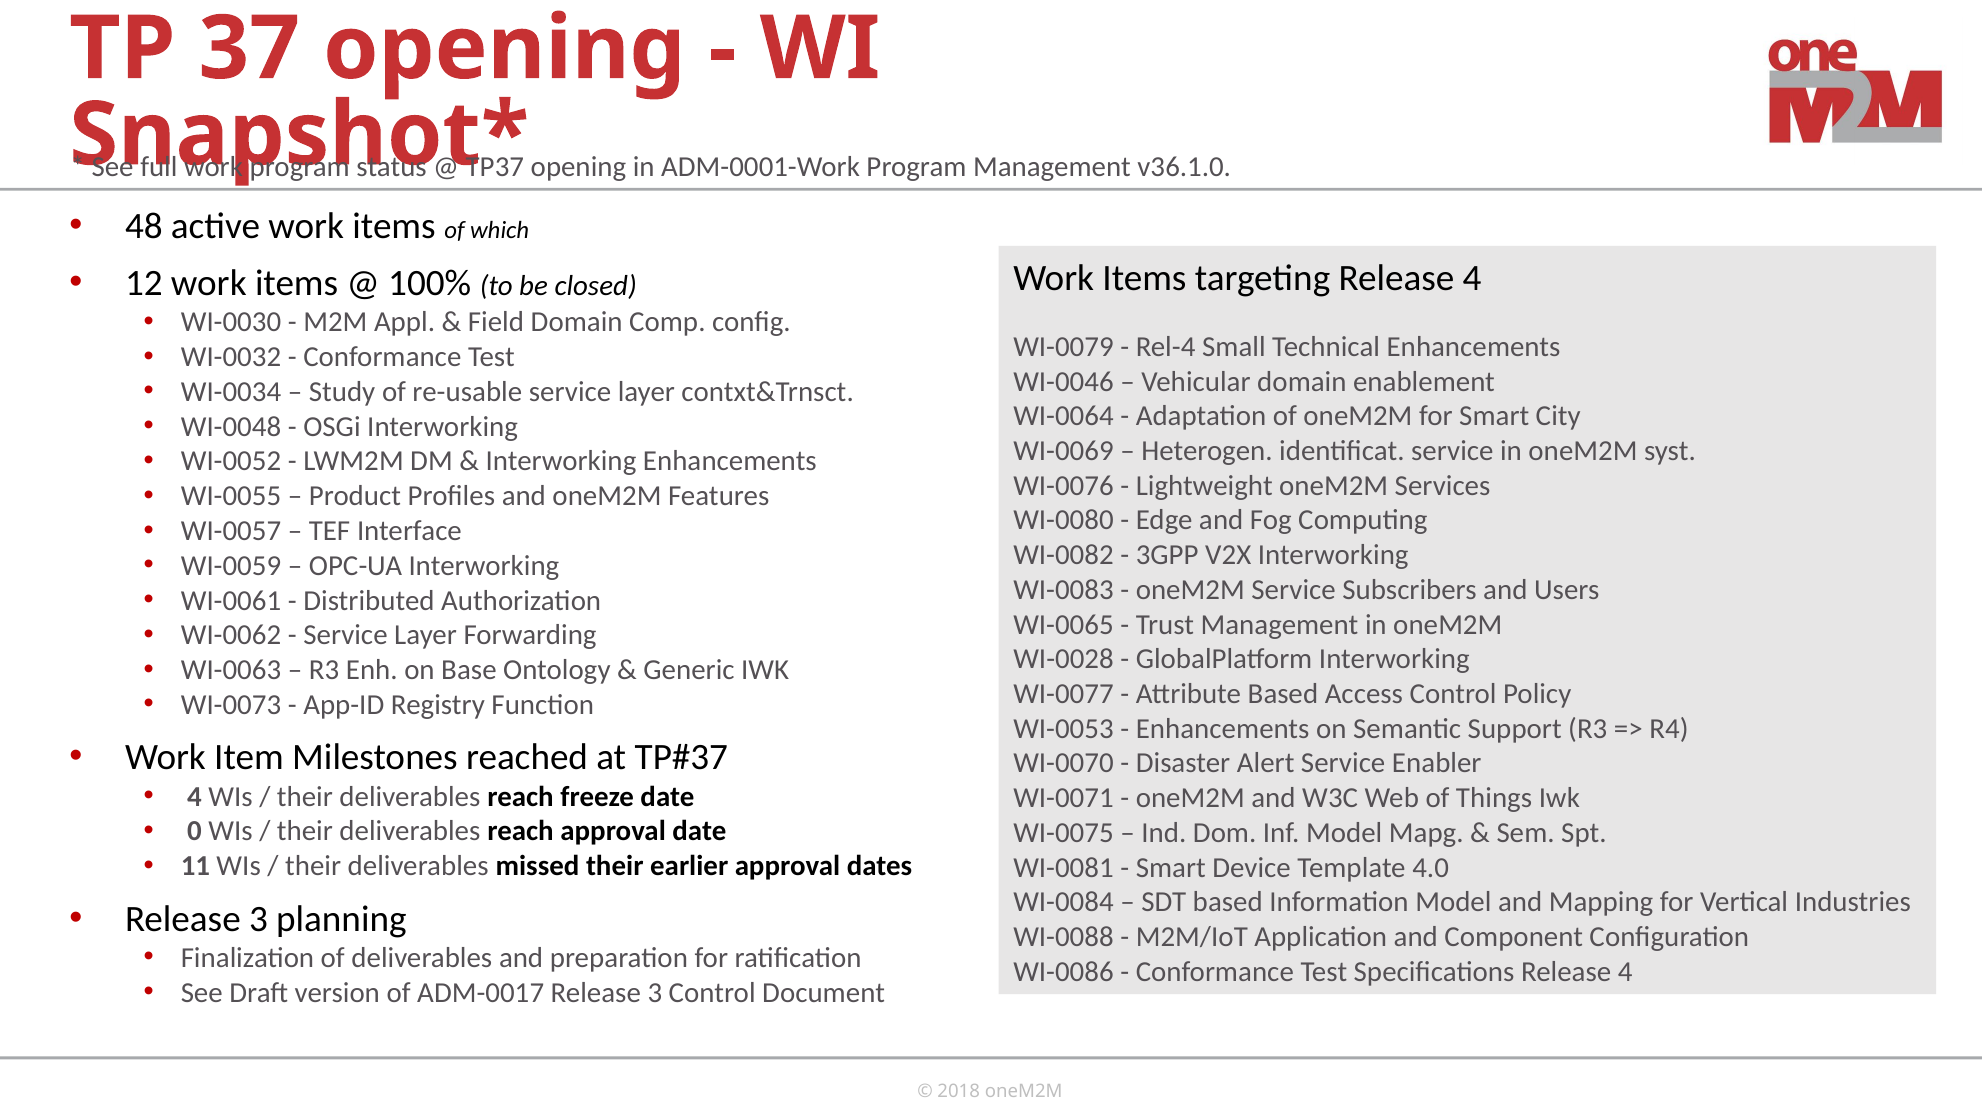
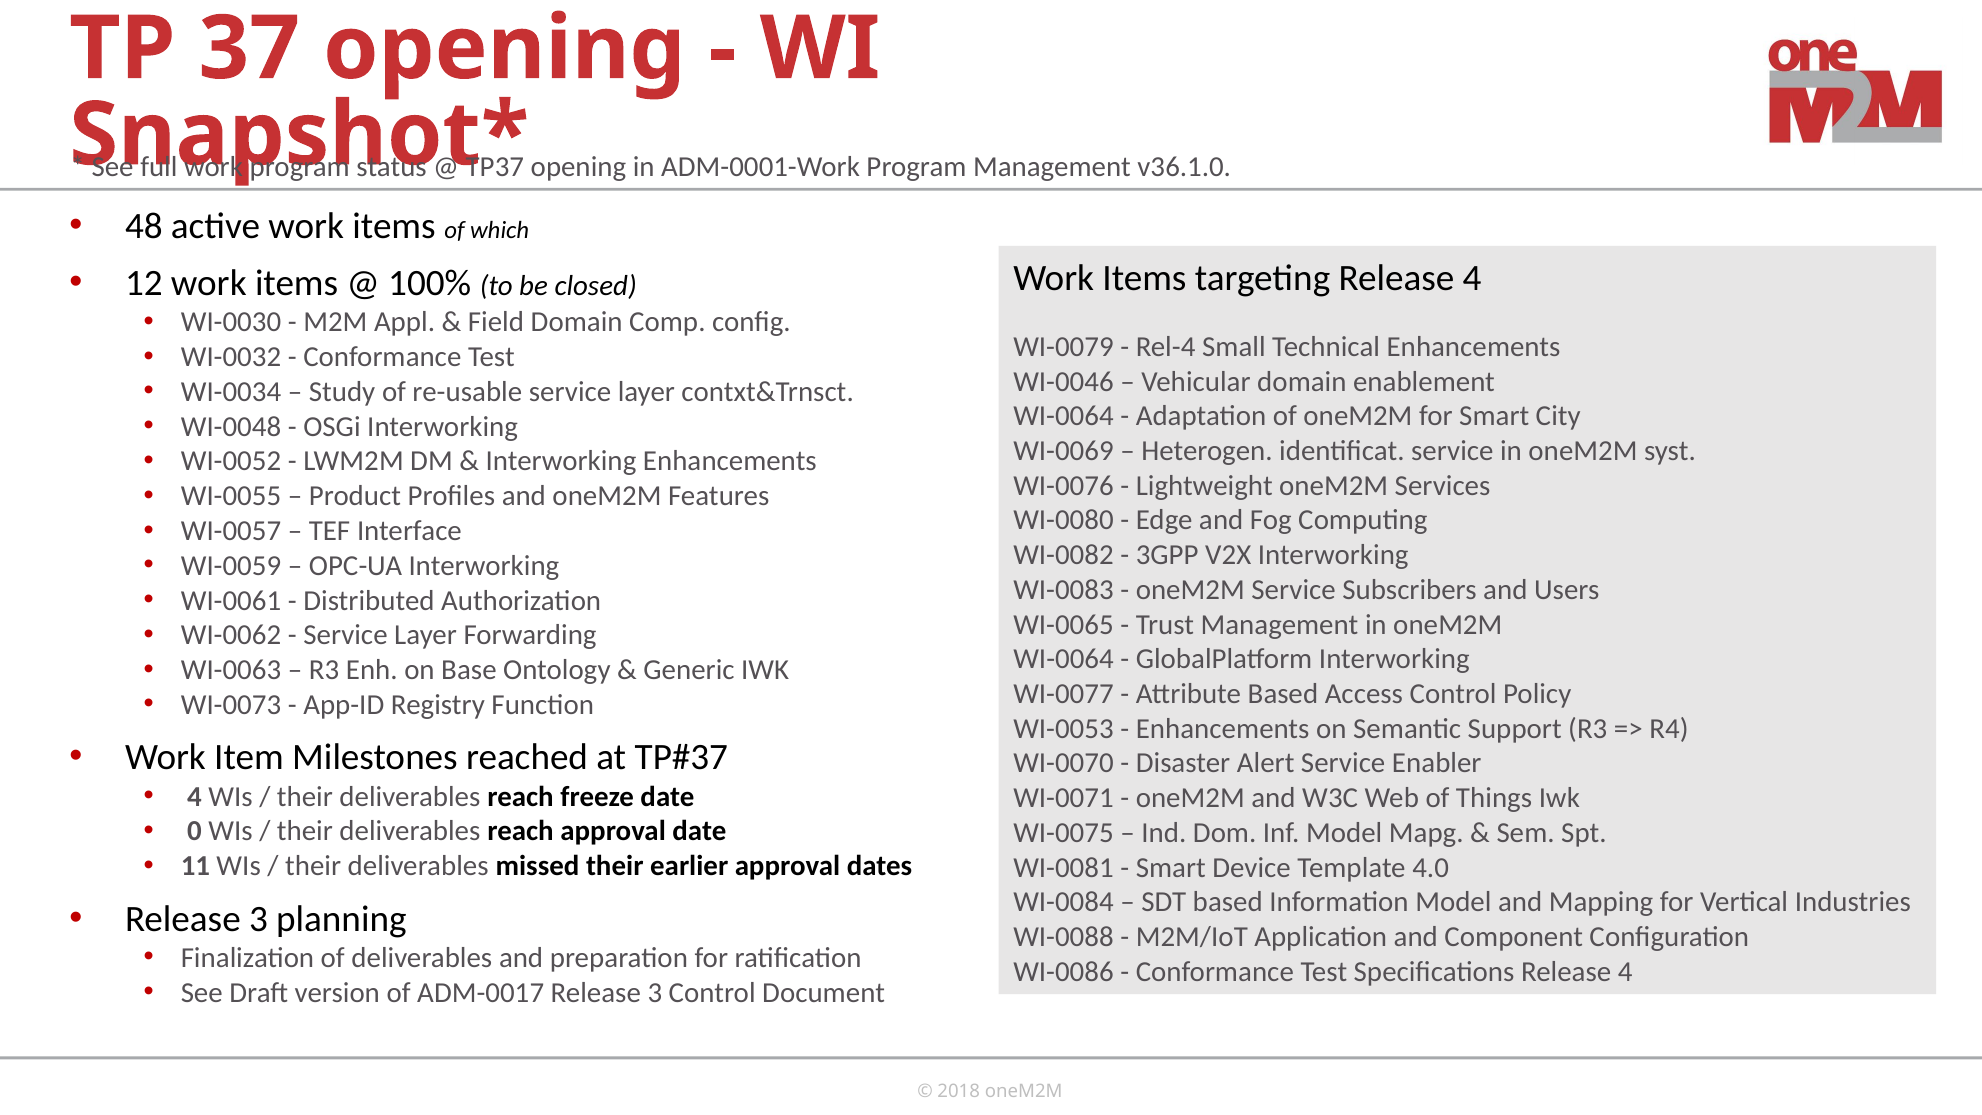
WI-0028 at (1064, 659): WI-0028 -> WI-0064
